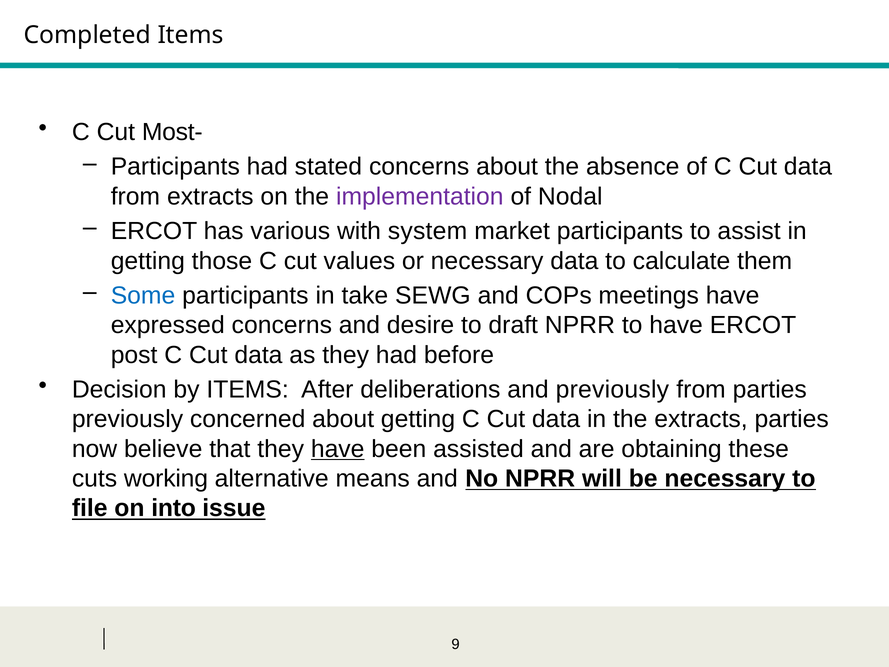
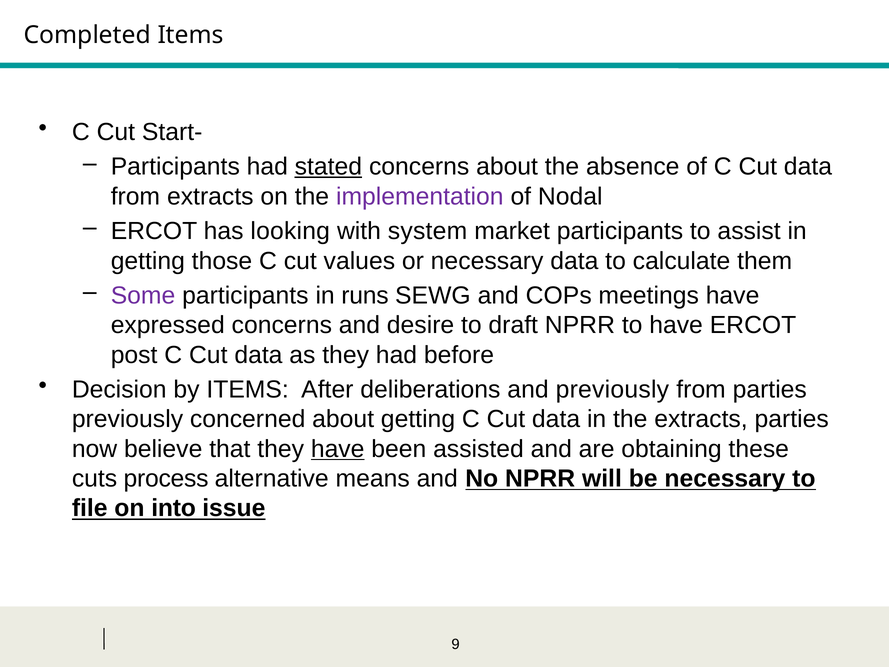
Most-: Most- -> Start-
stated underline: none -> present
various: various -> looking
Some colour: blue -> purple
take: take -> runs
working: working -> process
